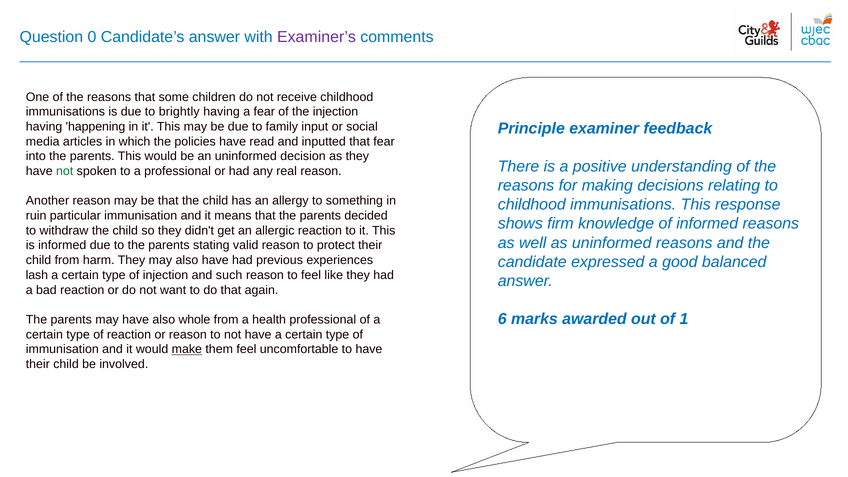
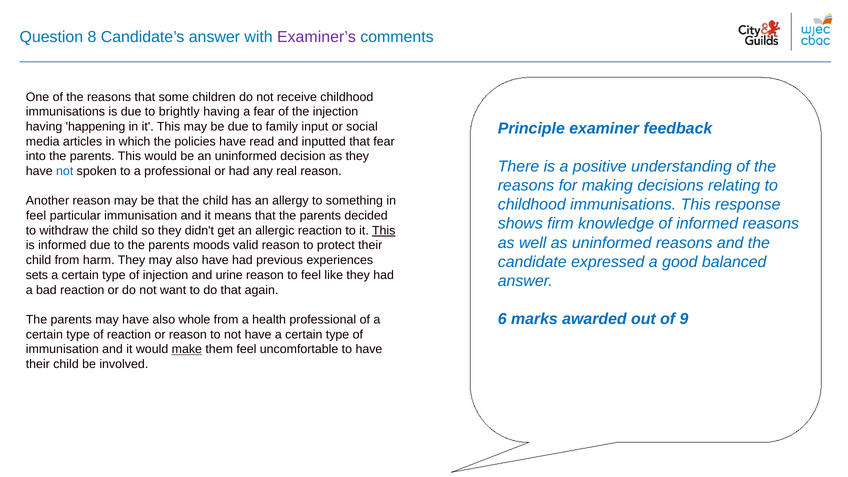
0: 0 -> 8
not at (65, 171) colour: green -> blue
ruin at (36, 216): ruin -> feel
This at (384, 231) underline: none -> present
stating: stating -> moods
lash: lash -> sets
such: such -> urine
1: 1 -> 9
